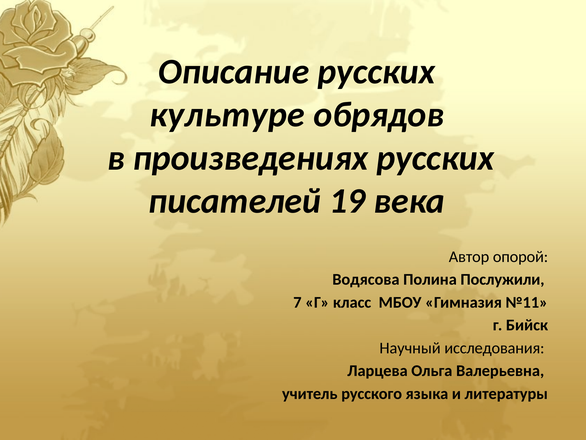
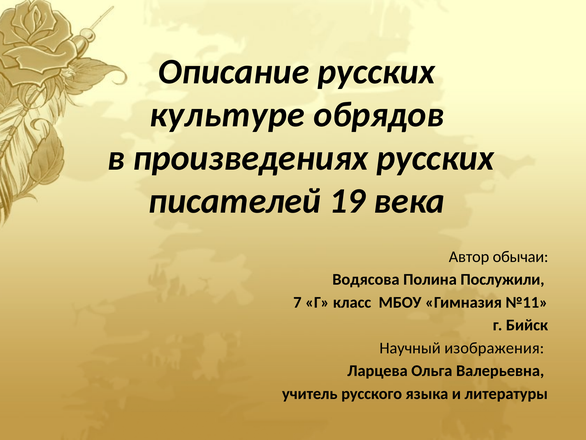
опорой: опорой -> обычаи
исследования: исследования -> изображения
